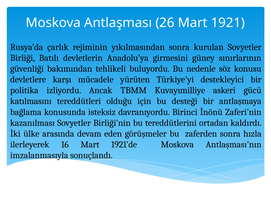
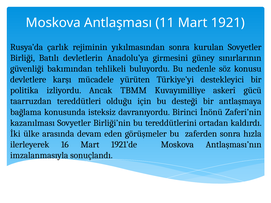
26: 26 -> 11
katılmasını: katılmasını -> taarruzdan
